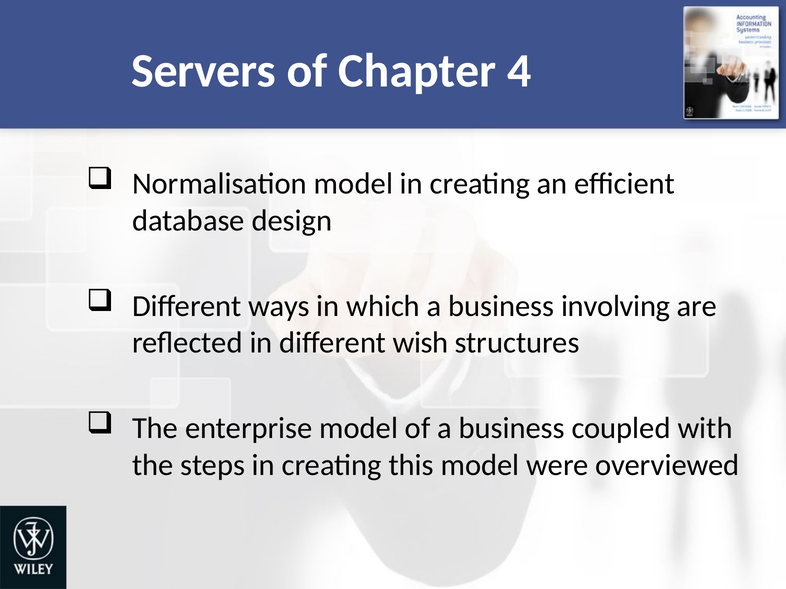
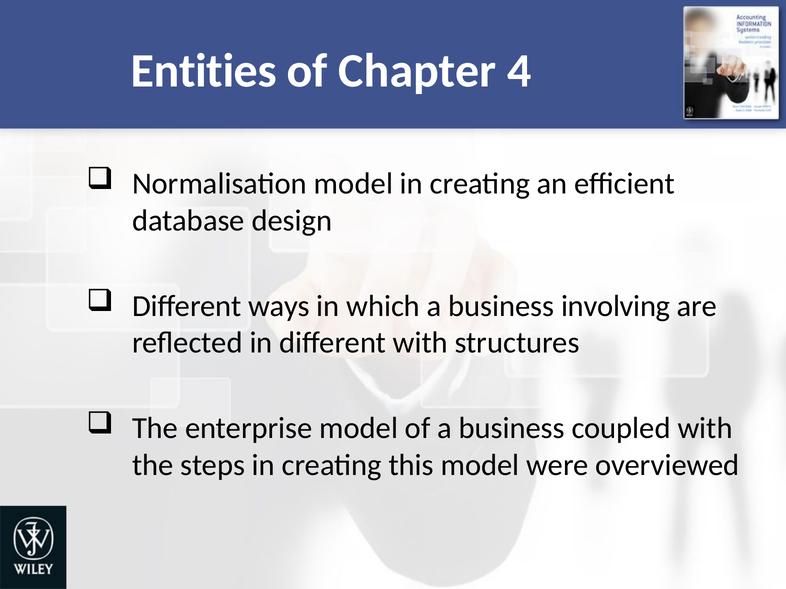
Servers: Servers -> Entities
different wish: wish -> with
